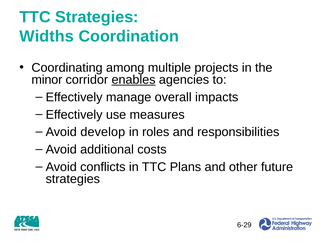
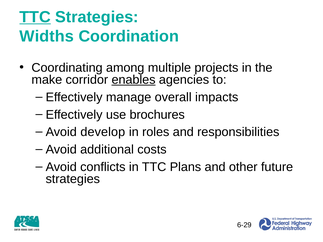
TTC at (35, 17) underline: none -> present
minor: minor -> make
measures: measures -> brochures
